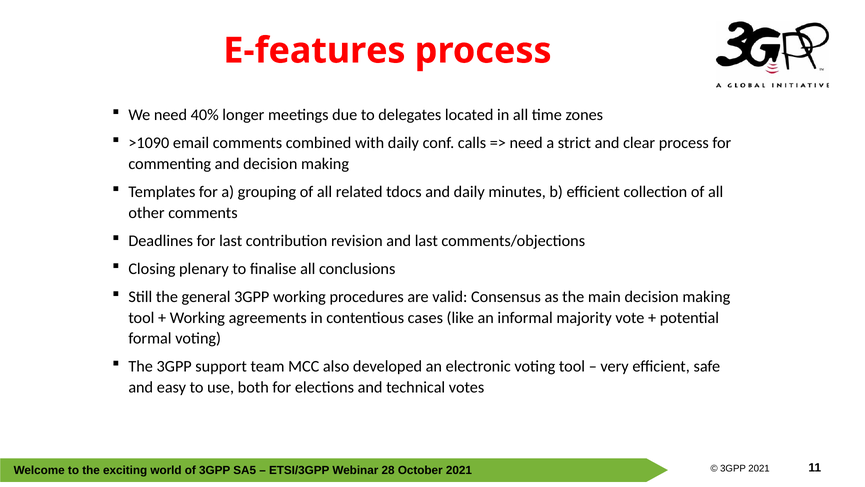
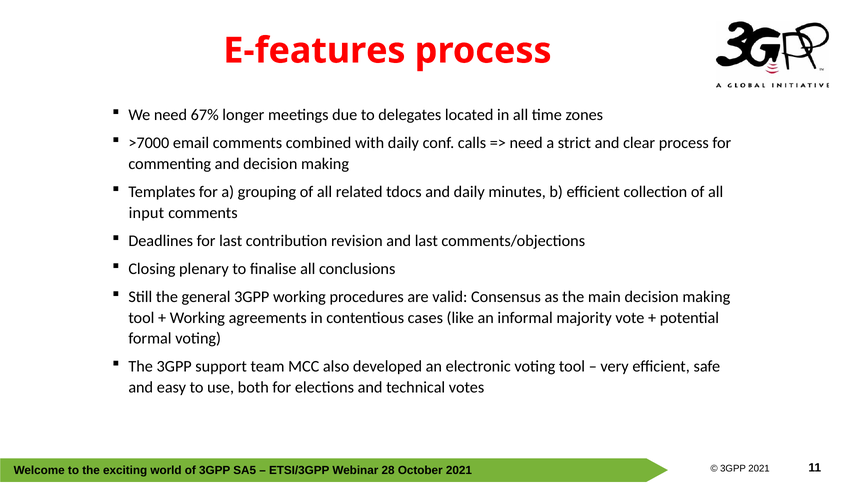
40%: 40% -> 67%
>1090: >1090 -> >7000
other: other -> input
